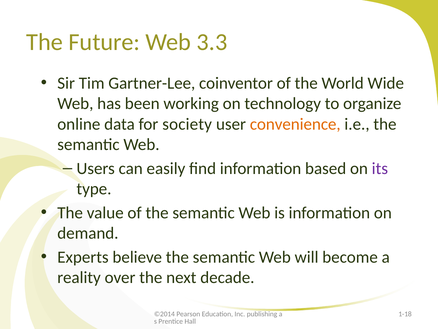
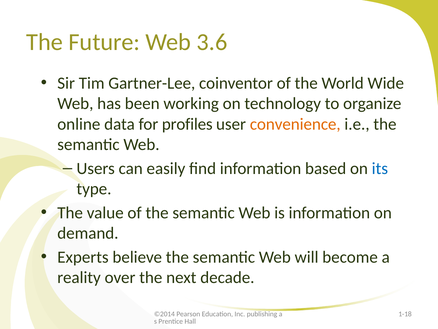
3.3: 3.3 -> 3.6
society: society -> profiles
its colour: purple -> blue
